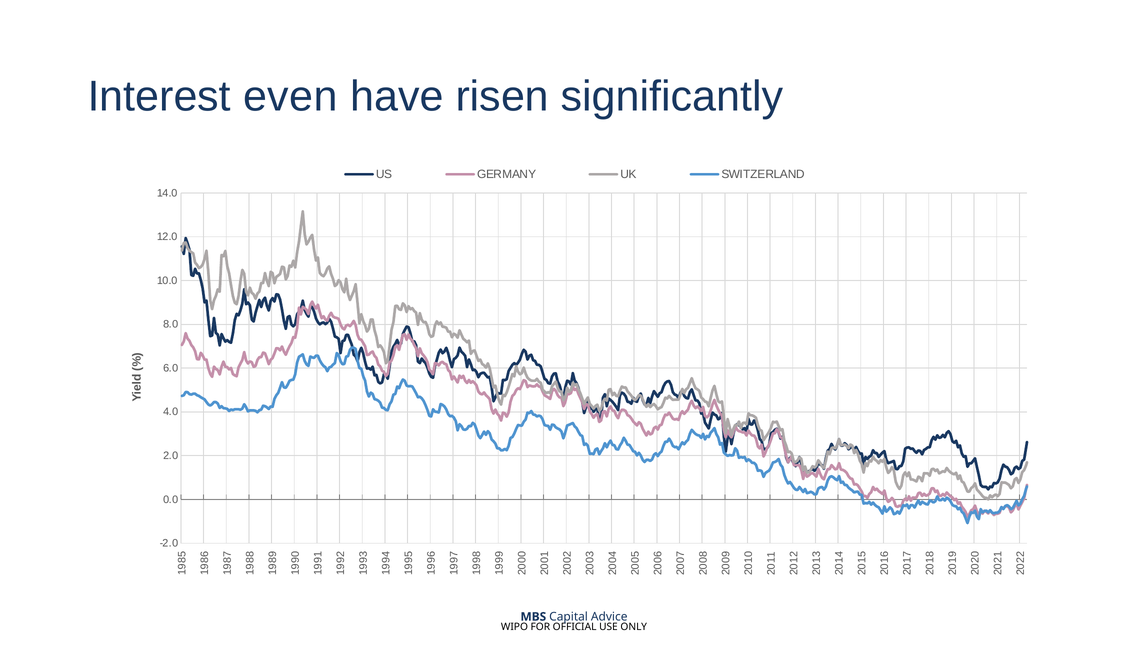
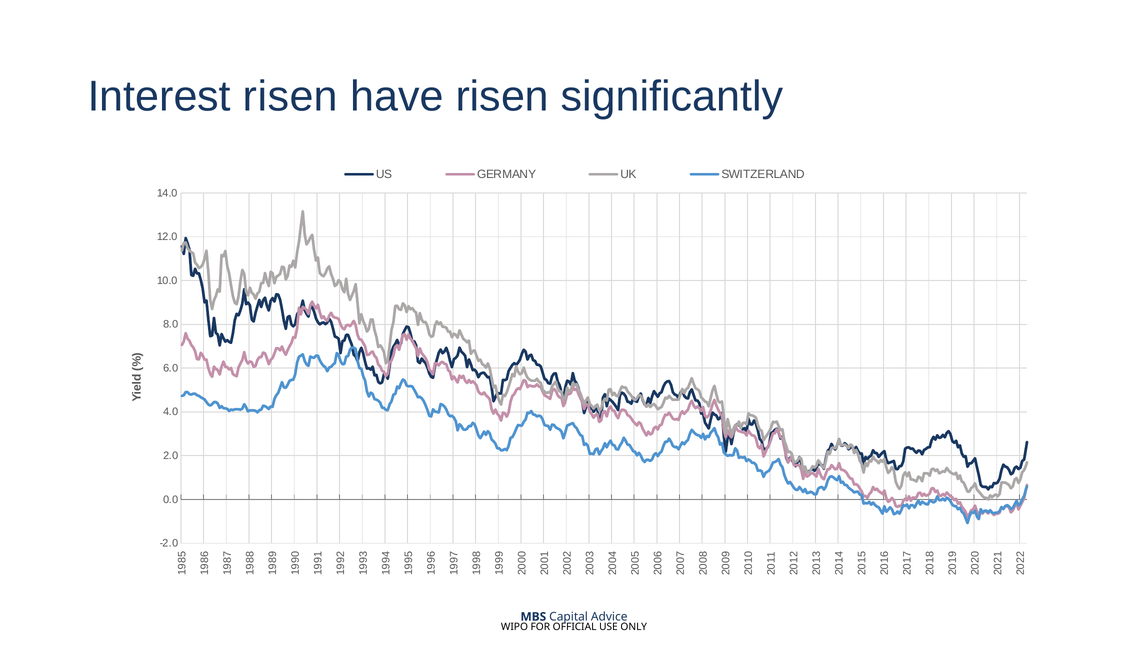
Interest even: even -> risen
